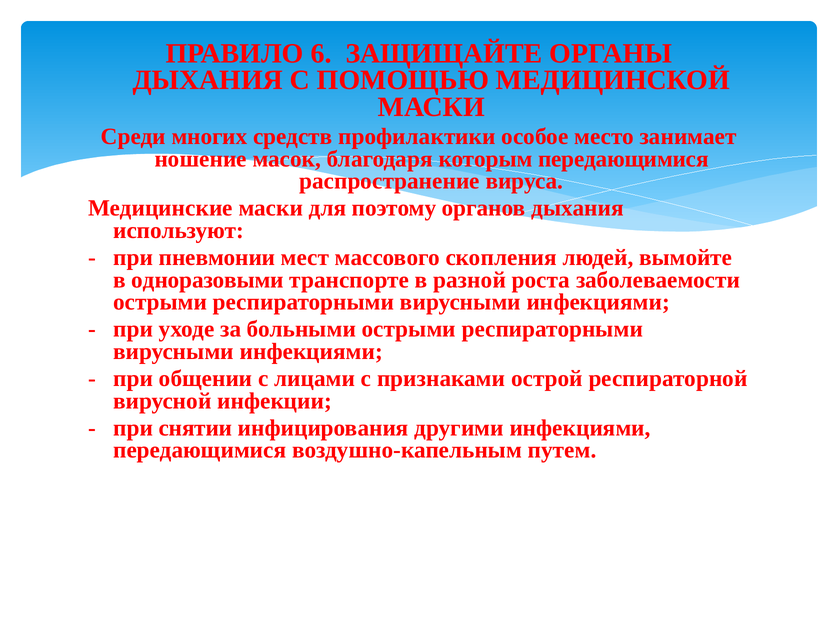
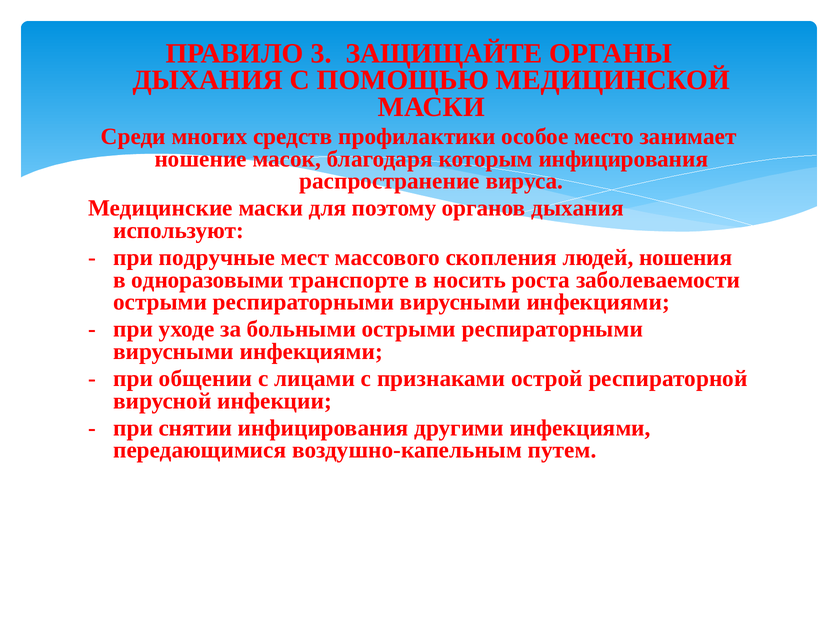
6: 6 -> 3
которым передающимися: передающимися -> инфицирования
пневмонии: пневмонии -> подручные
вымойте: вымойте -> ношения
разной: разной -> носить
